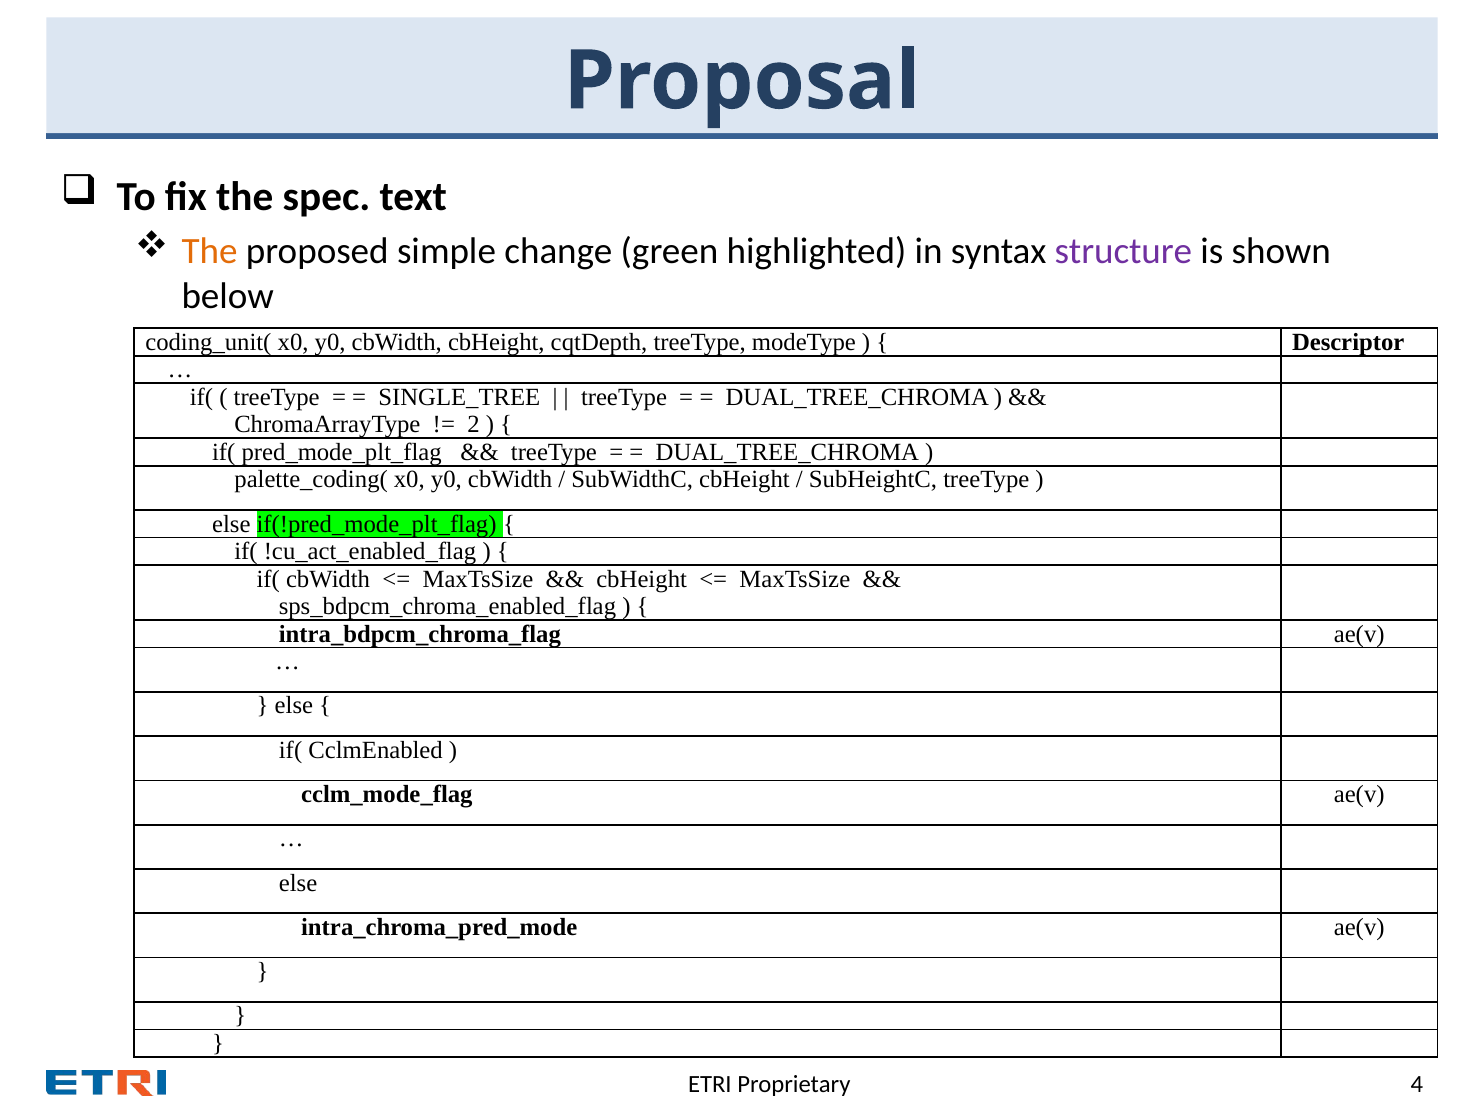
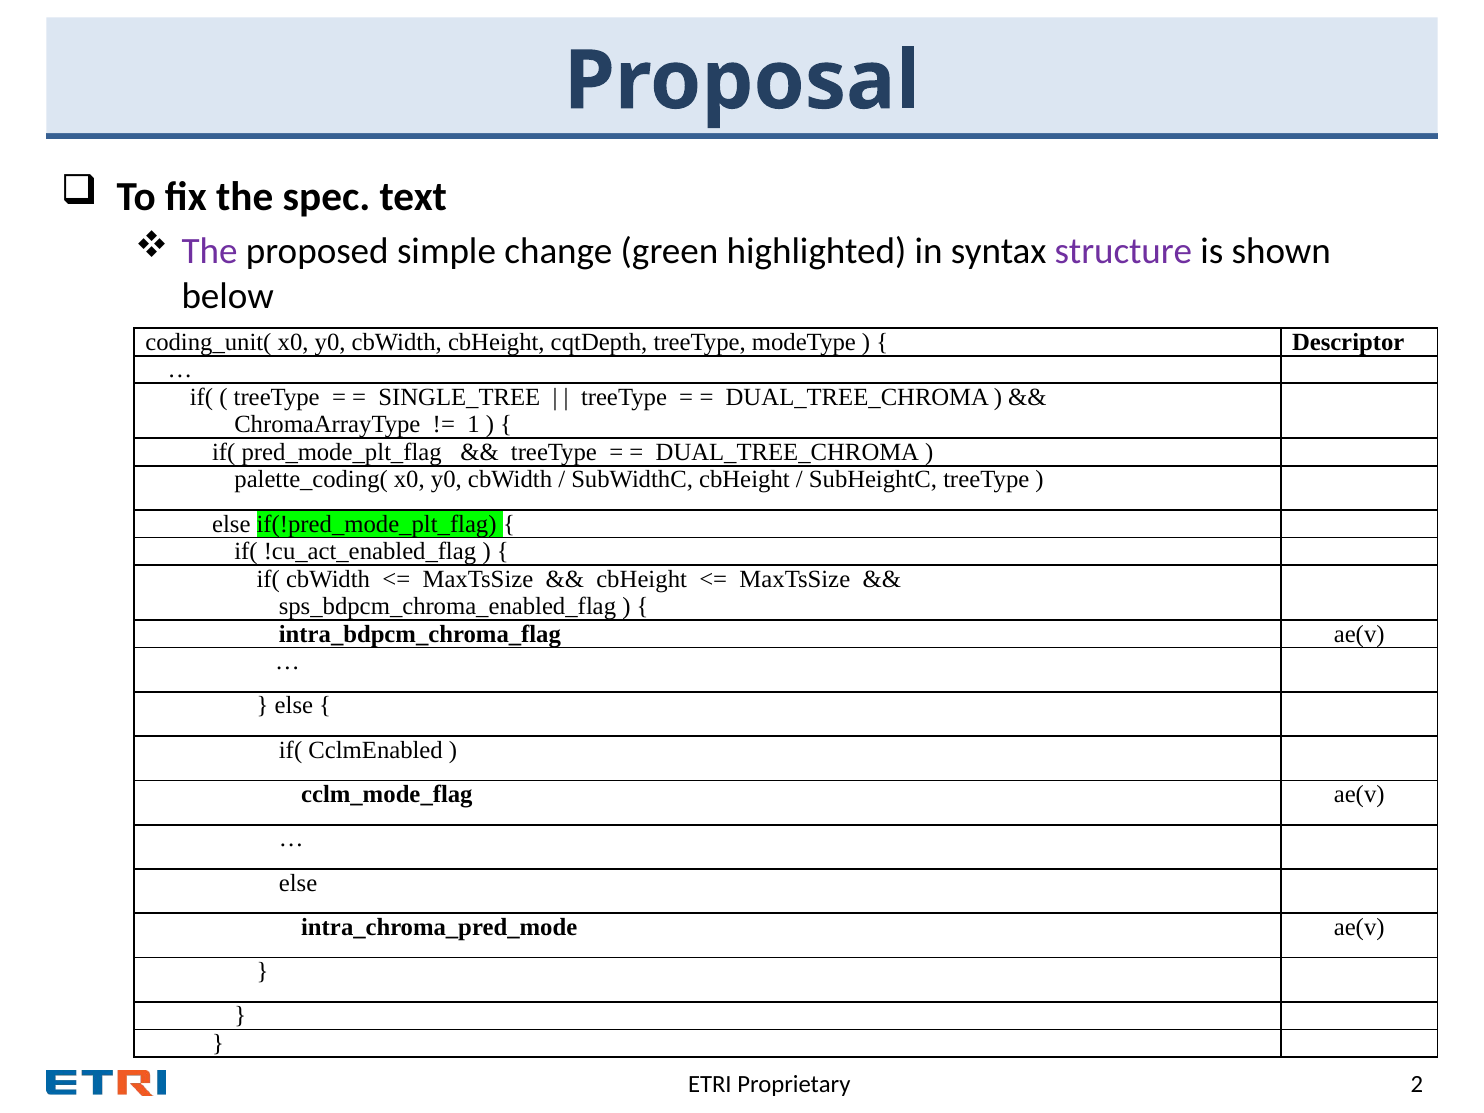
The at (210, 251) colour: orange -> purple
2: 2 -> 1
4: 4 -> 2
